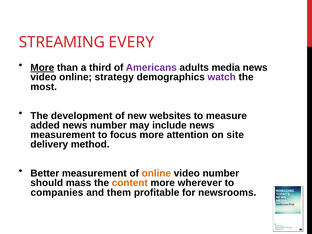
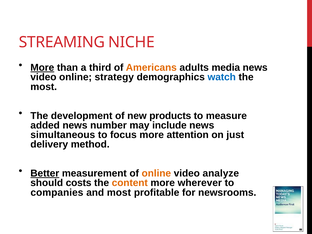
EVERY: EVERY -> NICHE
Americans colour: purple -> orange
watch colour: purple -> blue
websites: websites -> products
measurement at (63, 135): measurement -> simultaneous
site: site -> just
Better underline: none -> present
video number: number -> analyze
mass: mass -> costs
and them: them -> most
